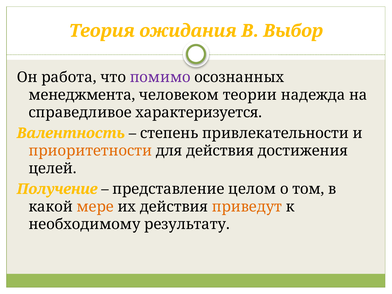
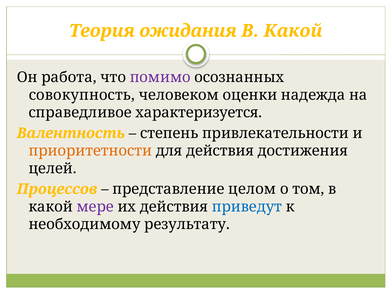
ожидания В Выбор: Выбор -> Какой
менеджмента: менеджмента -> совокупность
теории: теории -> оценки
Получение: Получение -> Процессов
мере colour: orange -> purple
приведут colour: orange -> blue
